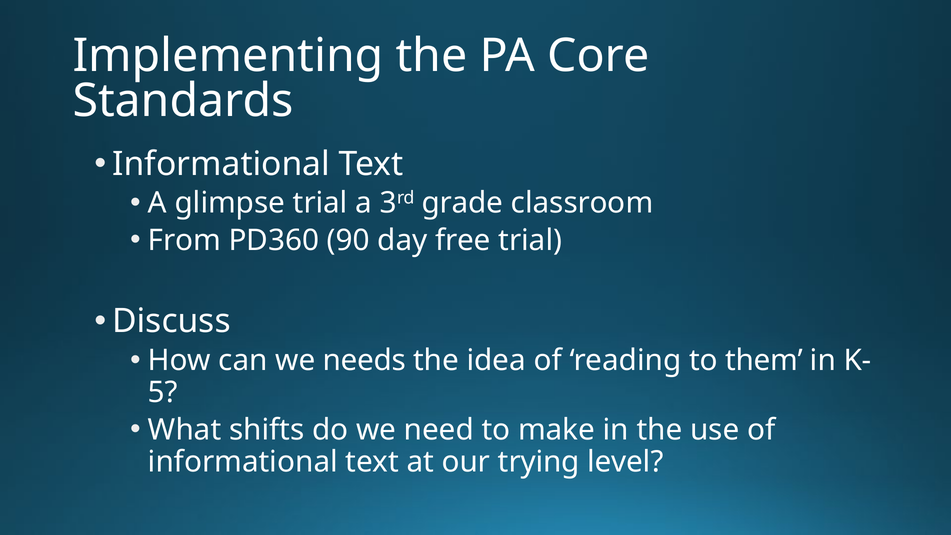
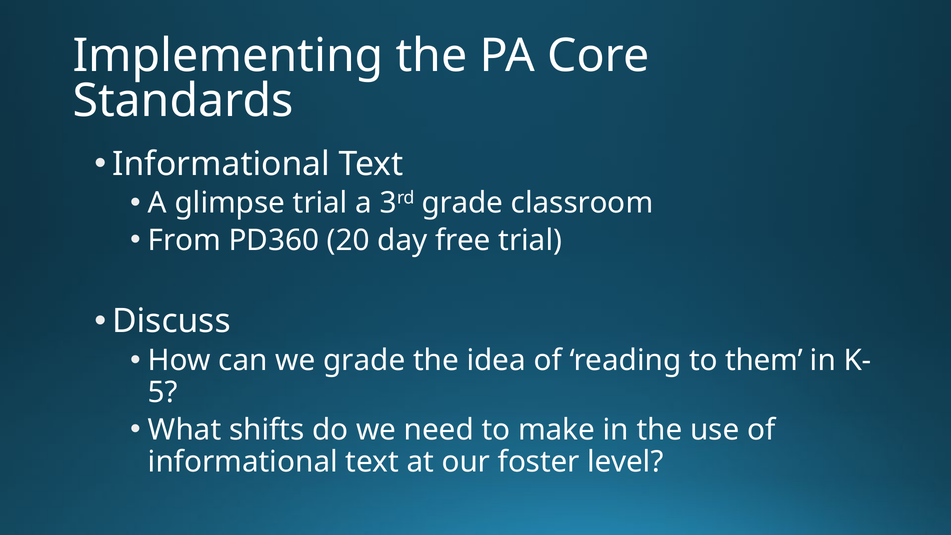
90: 90 -> 20
we needs: needs -> grade
trying: trying -> foster
